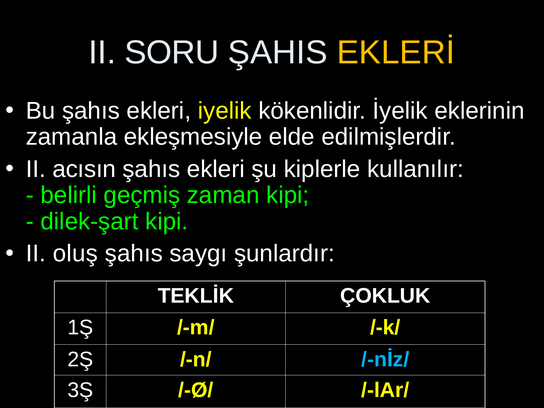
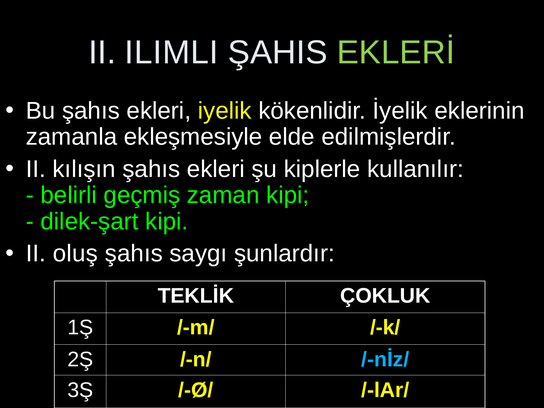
SORU: SORU -> ILIMLI
EKLERİ colour: yellow -> light green
acısın: acısın -> kılışın
